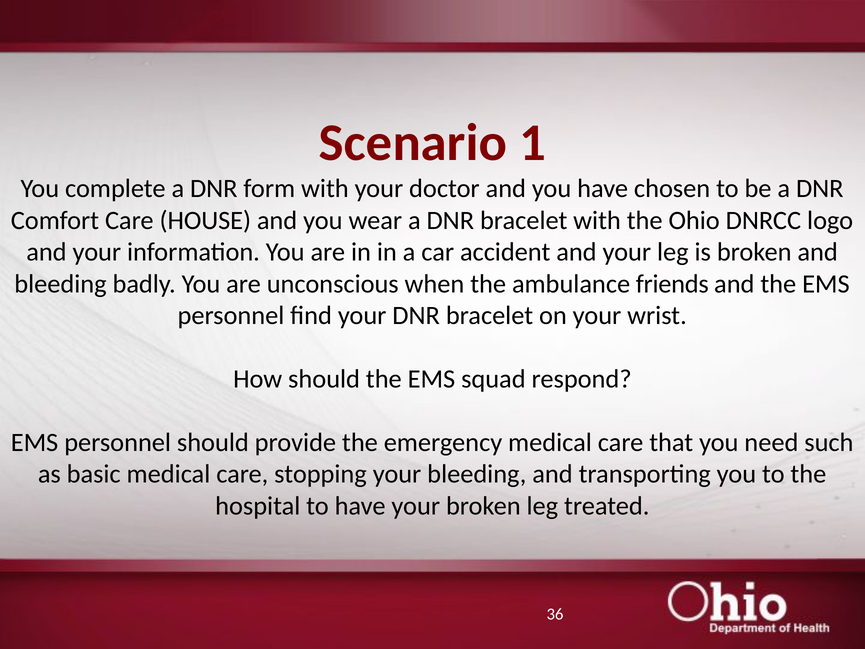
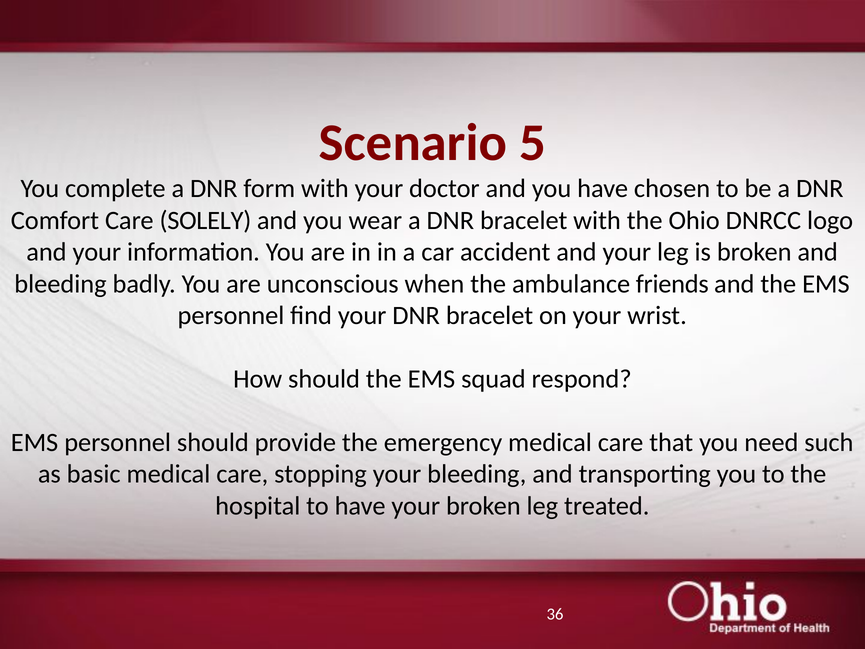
1: 1 -> 5
HOUSE: HOUSE -> SOLELY
